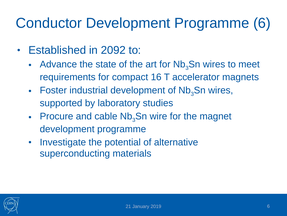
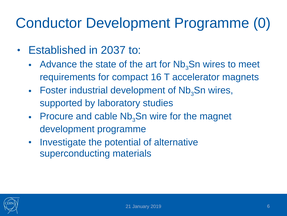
Programme 6: 6 -> 0
2092: 2092 -> 2037
